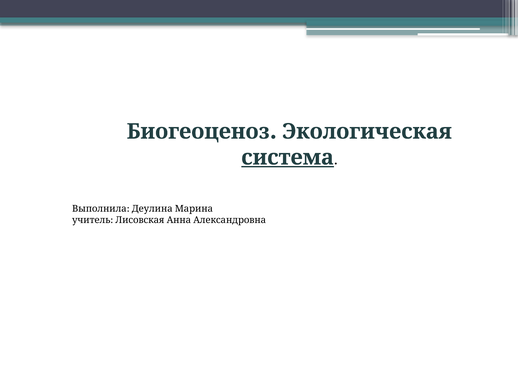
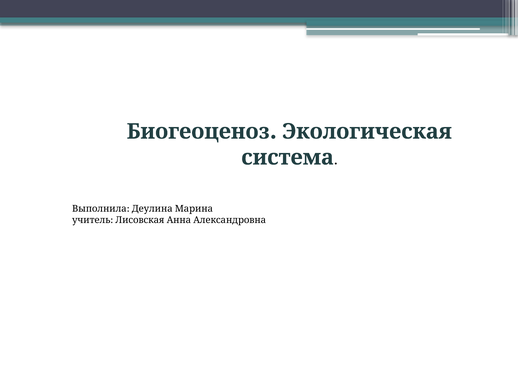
система underline: present -> none
